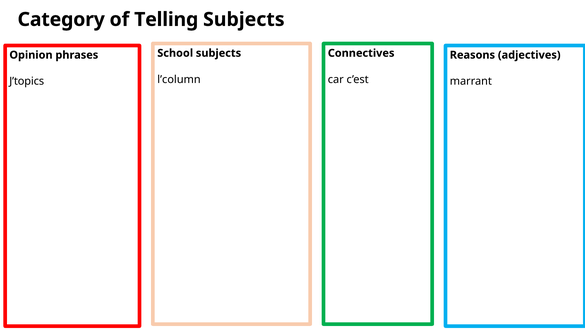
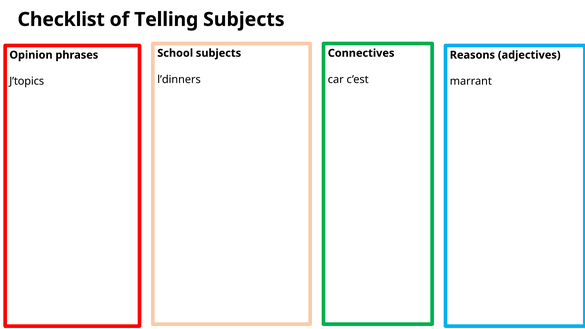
Category: Category -> Checklist
l’column: l’column -> l’dinners
